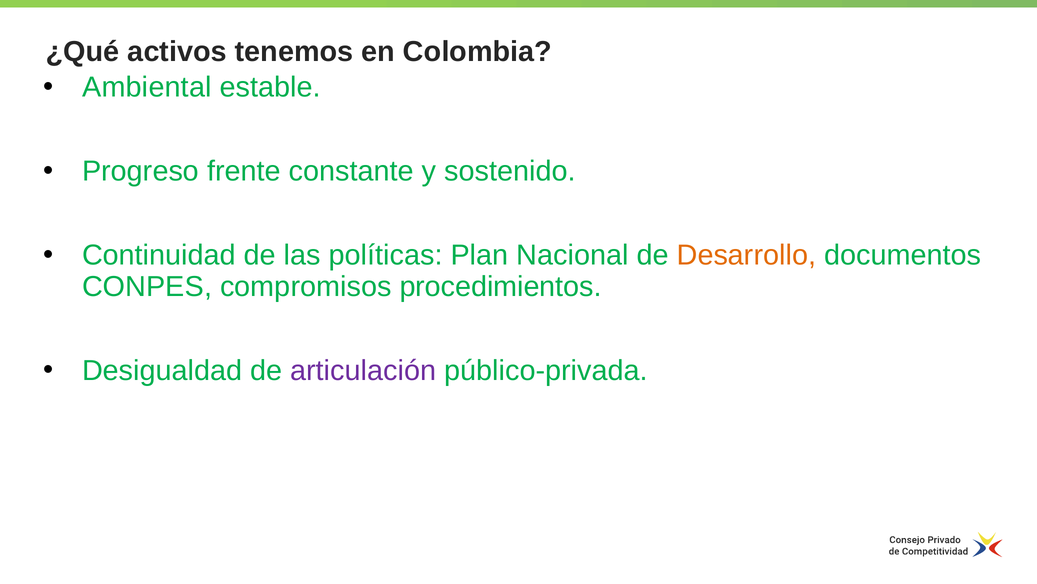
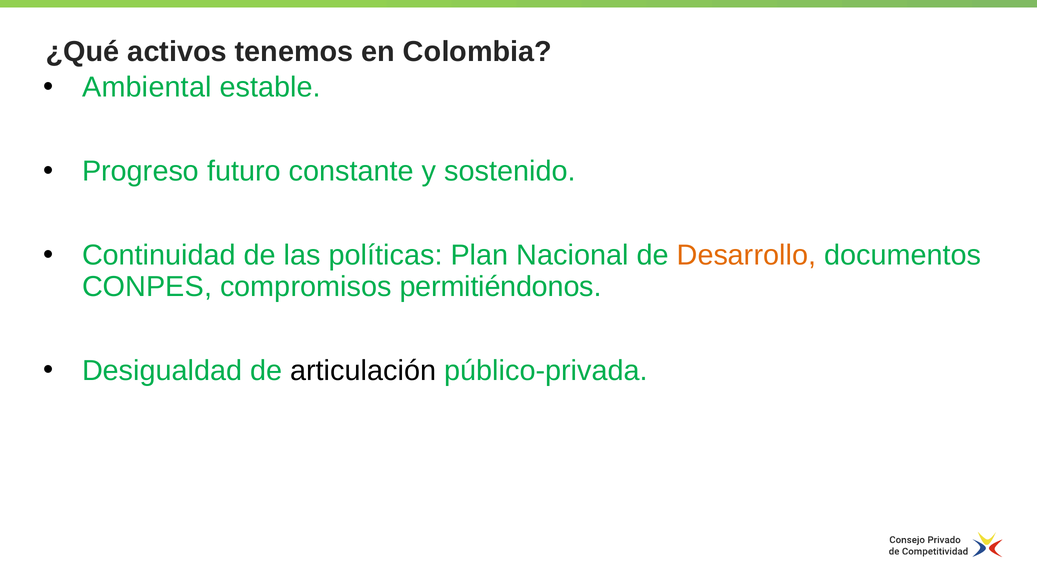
frente: frente -> futuro
procedimientos: procedimientos -> permitiéndonos
articulación colour: purple -> black
